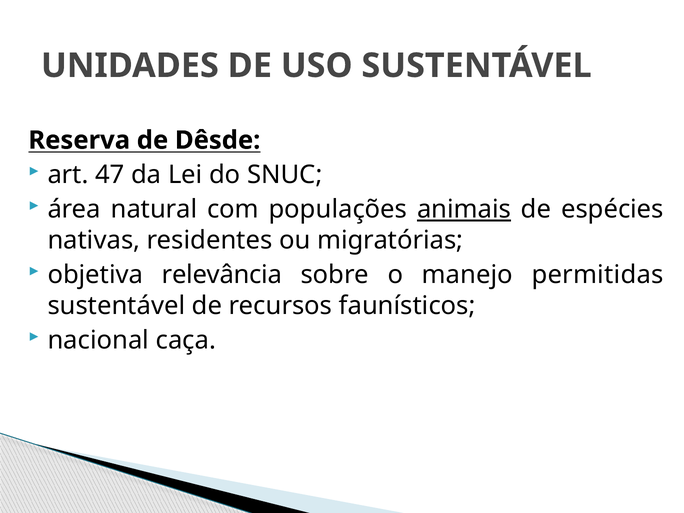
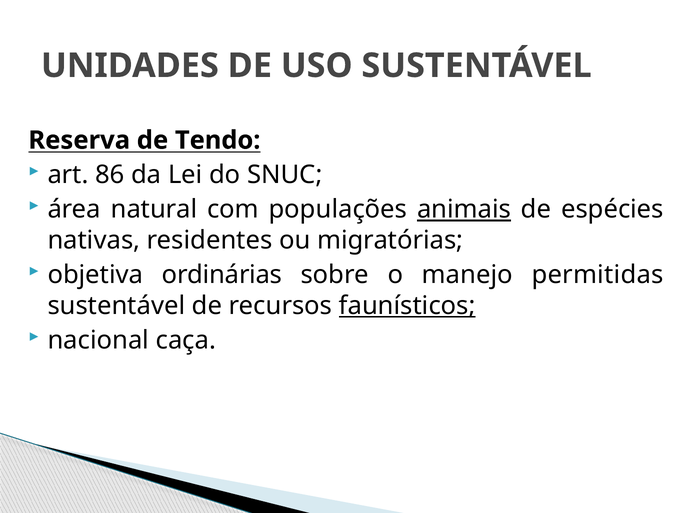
Dêsde: Dêsde -> Tendo
47: 47 -> 86
relevância: relevância -> ordinárias
faunísticos underline: none -> present
